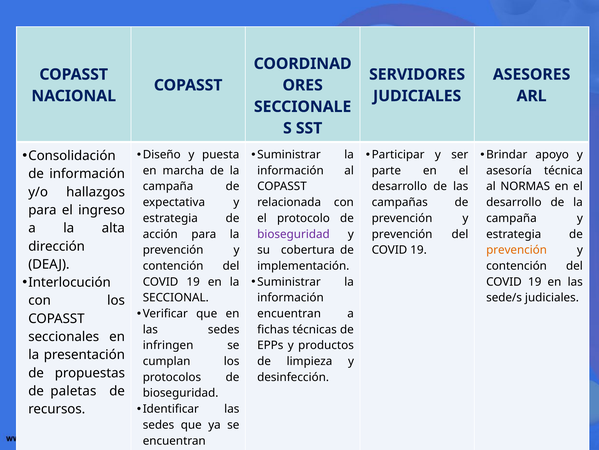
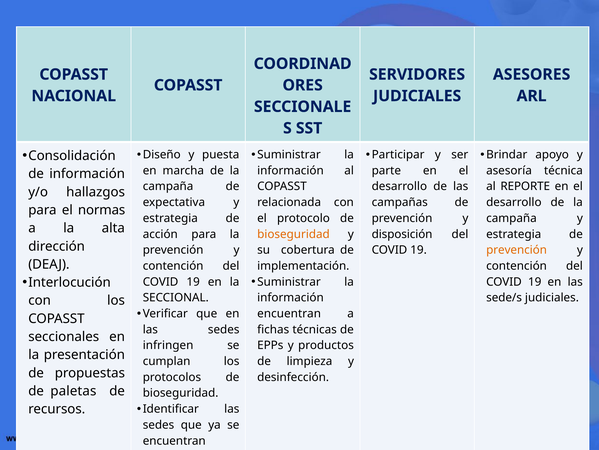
NORMAS: NORMAS -> REPORTE
ingreso: ingreso -> normas
bioseguridad at (293, 234) colour: purple -> orange
prevención at (402, 234): prevención -> disposición
